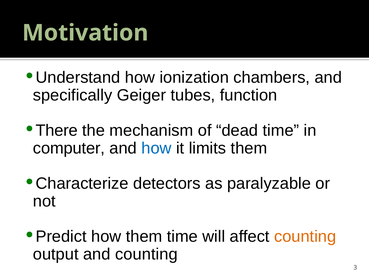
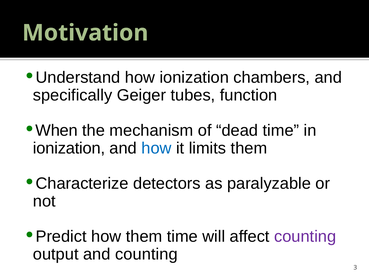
There: There -> When
computer at (69, 149): computer -> ionization
counting at (305, 237) colour: orange -> purple
